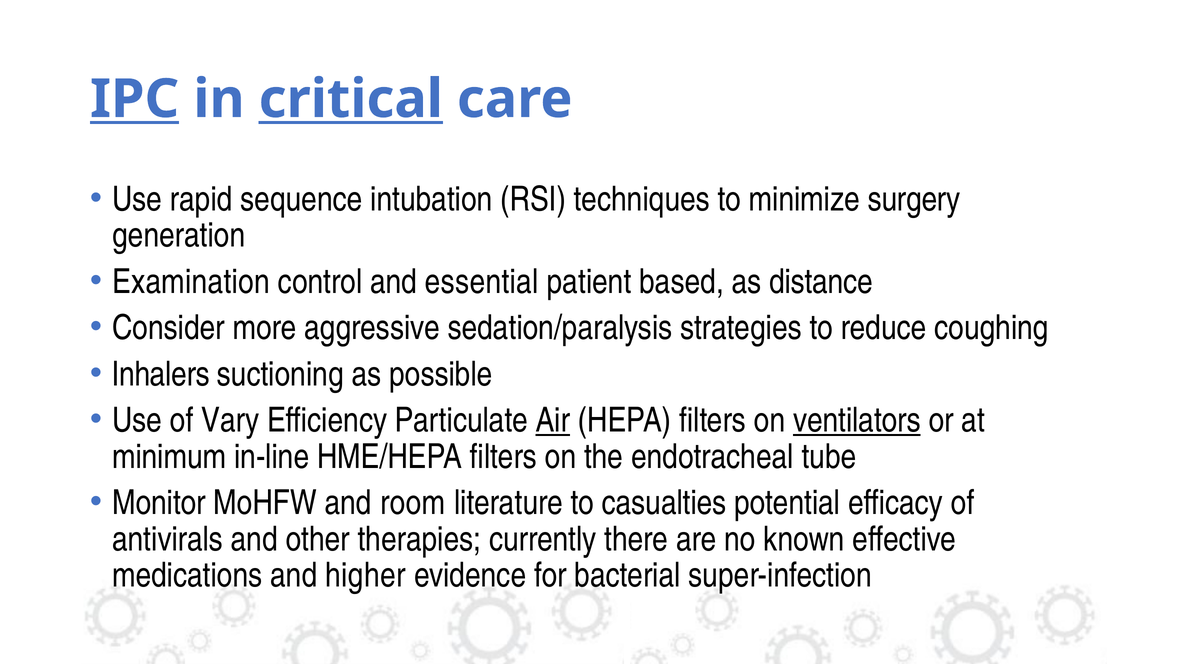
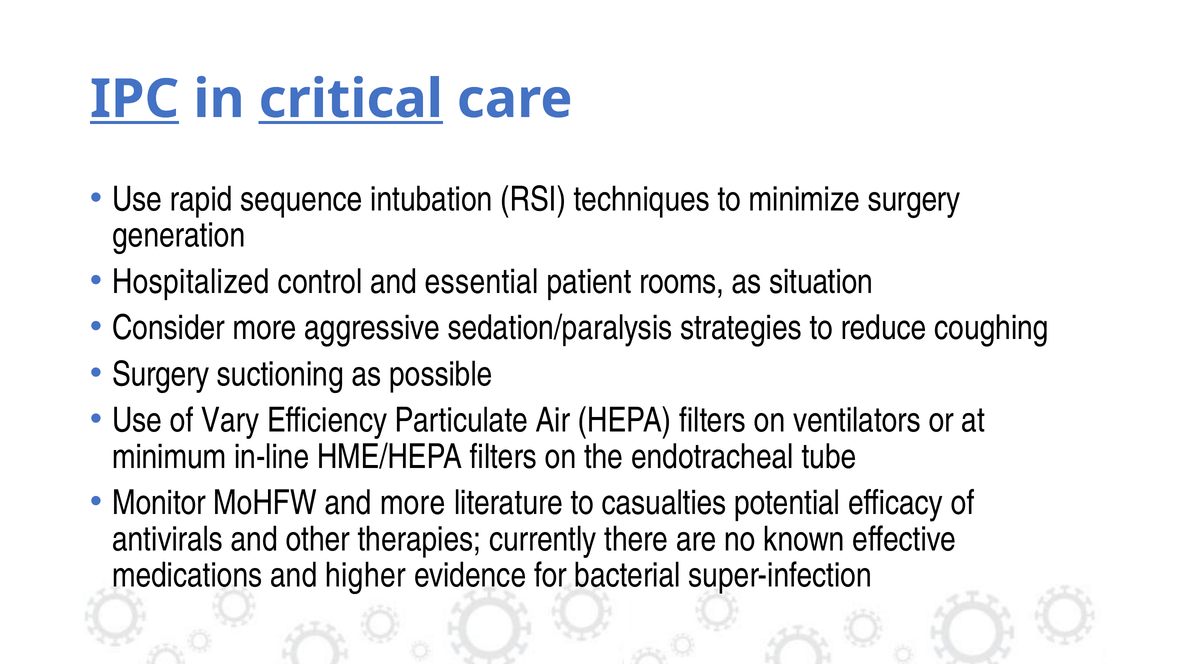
Examination: Examination -> Hospitalized
based: based -> rooms
distance: distance -> situation
Inhalers at (161, 374): Inhalers -> Surgery
Air underline: present -> none
ventilators underline: present -> none
and room: room -> more
